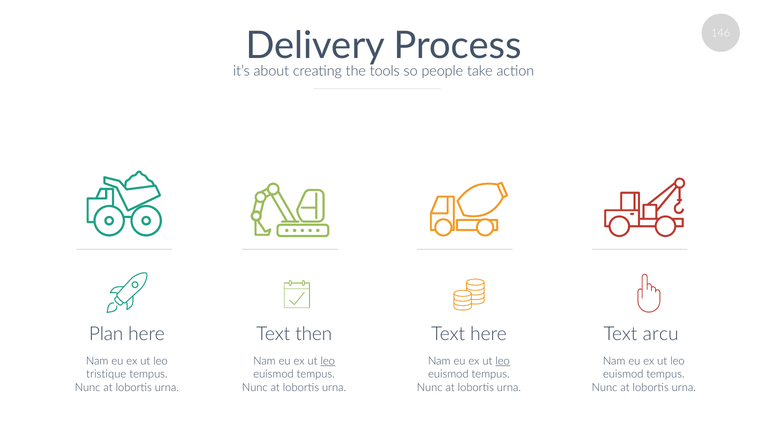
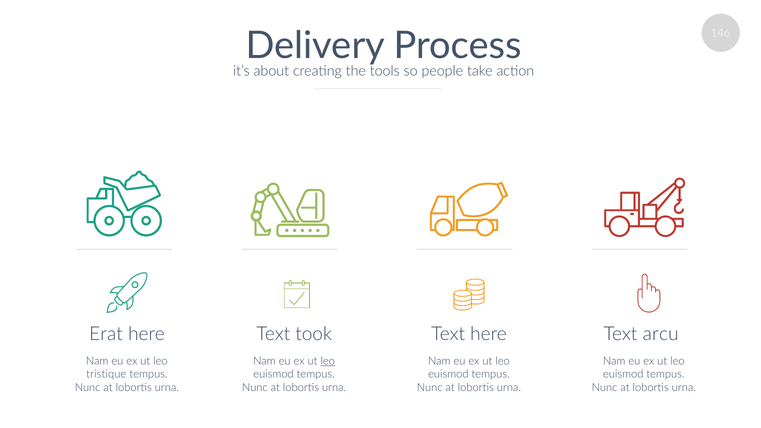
Plan: Plan -> Erat
then: then -> took
leo at (503, 361) underline: present -> none
